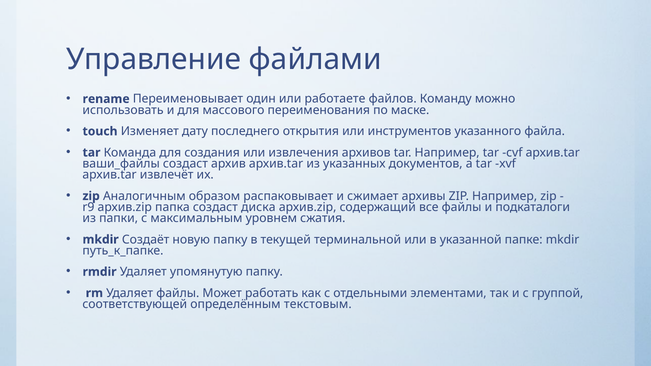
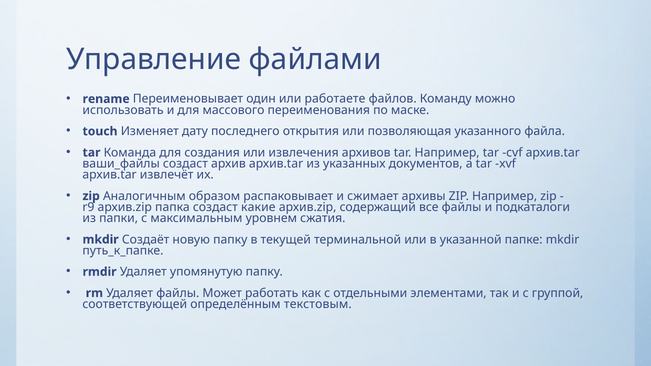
инструментов: инструментов -> позволяющая
диска: диска -> какие
